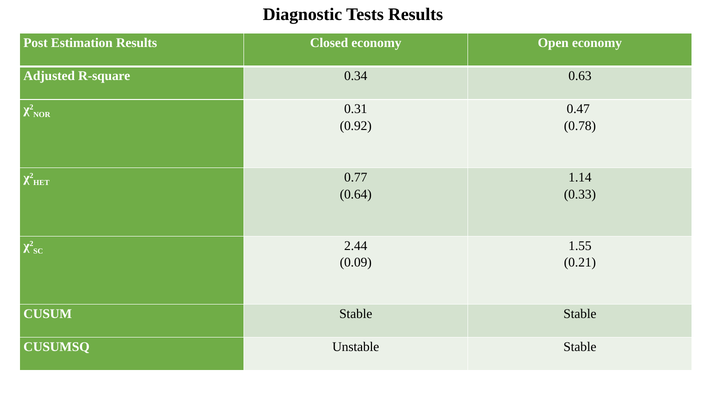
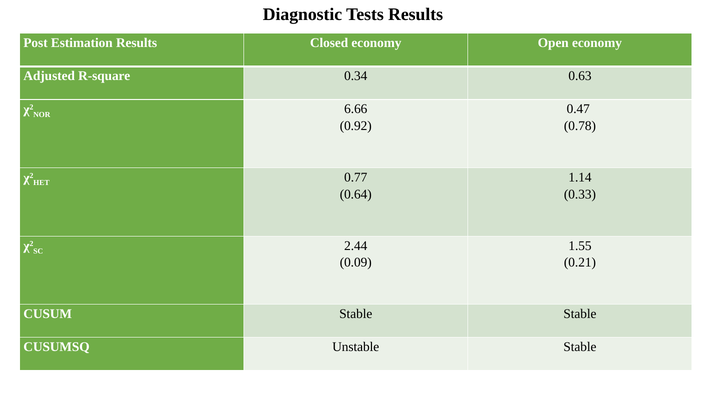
0.31: 0.31 -> 6.66
